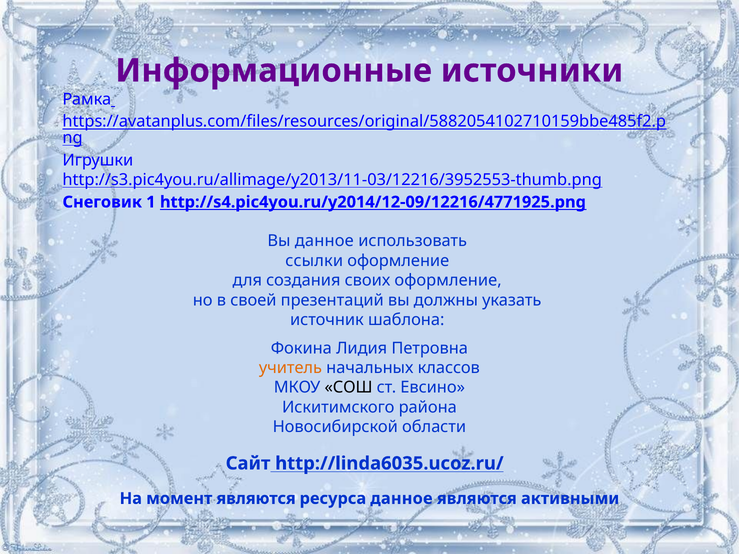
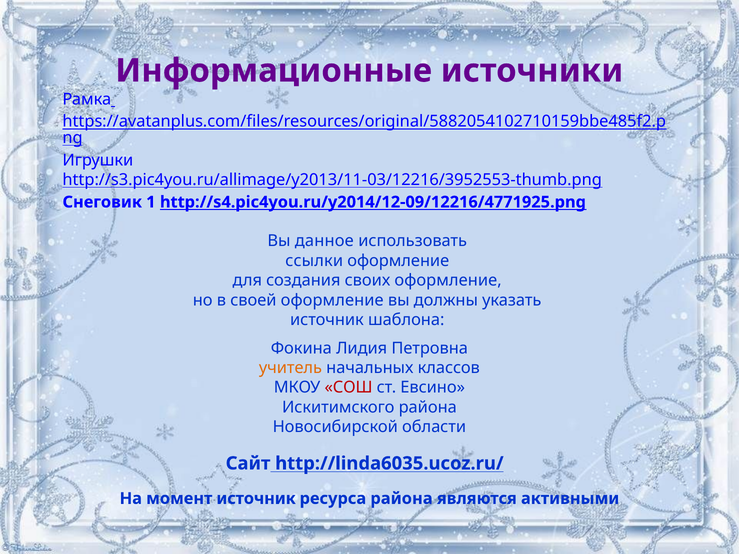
своей презентаций: презентаций -> оформление
СОШ colour: black -> red
момент являются: являются -> источник
ресурса данное: данное -> района
